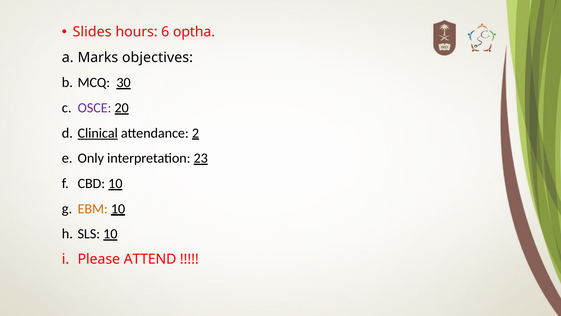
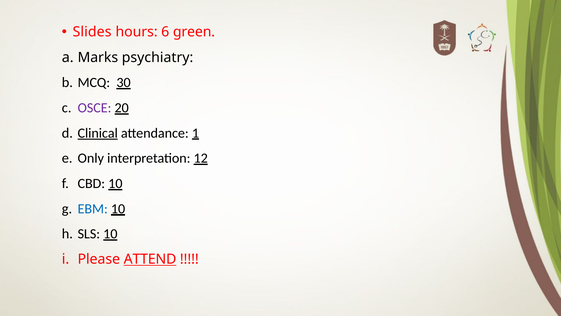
optha: optha -> green
objectives: objectives -> psychiatry
2: 2 -> 1
23: 23 -> 12
EBM colour: orange -> blue
ATTEND underline: none -> present
